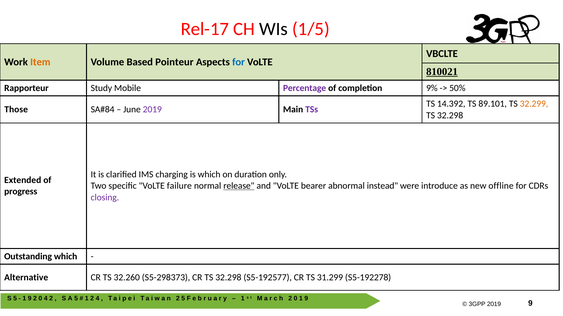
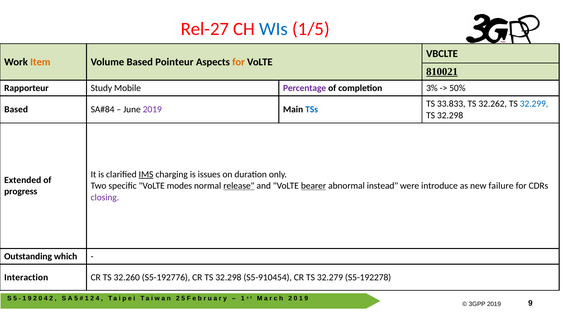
Rel-17: Rel-17 -> Rel-27
WIs colour: black -> blue
for at (239, 62) colour: blue -> orange
9%: 9% -> 3%
14.392: 14.392 -> 33.833
89.101: 89.101 -> 32.262
32.299 colour: orange -> blue
Those at (16, 110): Those -> Based
TSs colour: purple -> blue
IMS underline: none -> present
is which: which -> issues
failure: failure -> modes
bearer underline: none -> present
offline: offline -> failure
Alternative: Alternative -> Interaction
S5-298373: S5-298373 -> S5-192776
S5-192577: S5-192577 -> S5-910454
31.299: 31.299 -> 32.279
